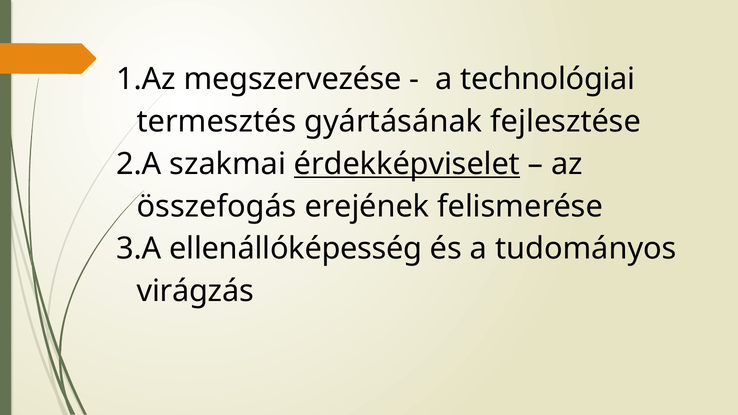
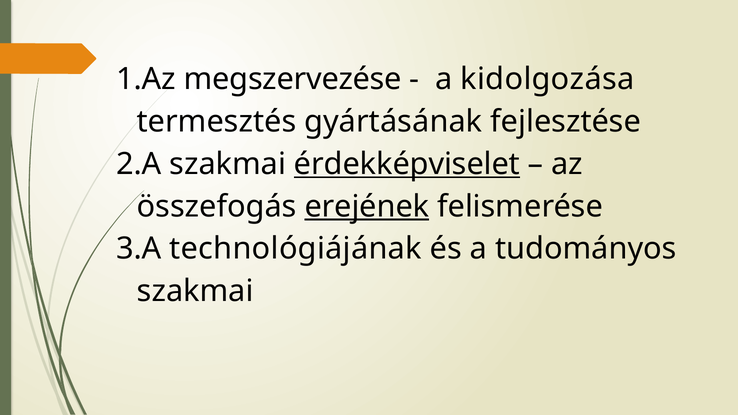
technológiai: technológiai -> kidolgozása
erejének underline: none -> present
ellenállóképesség: ellenállóképesség -> technológiájának
virágzás at (195, 291): virágzás -> szakmai
